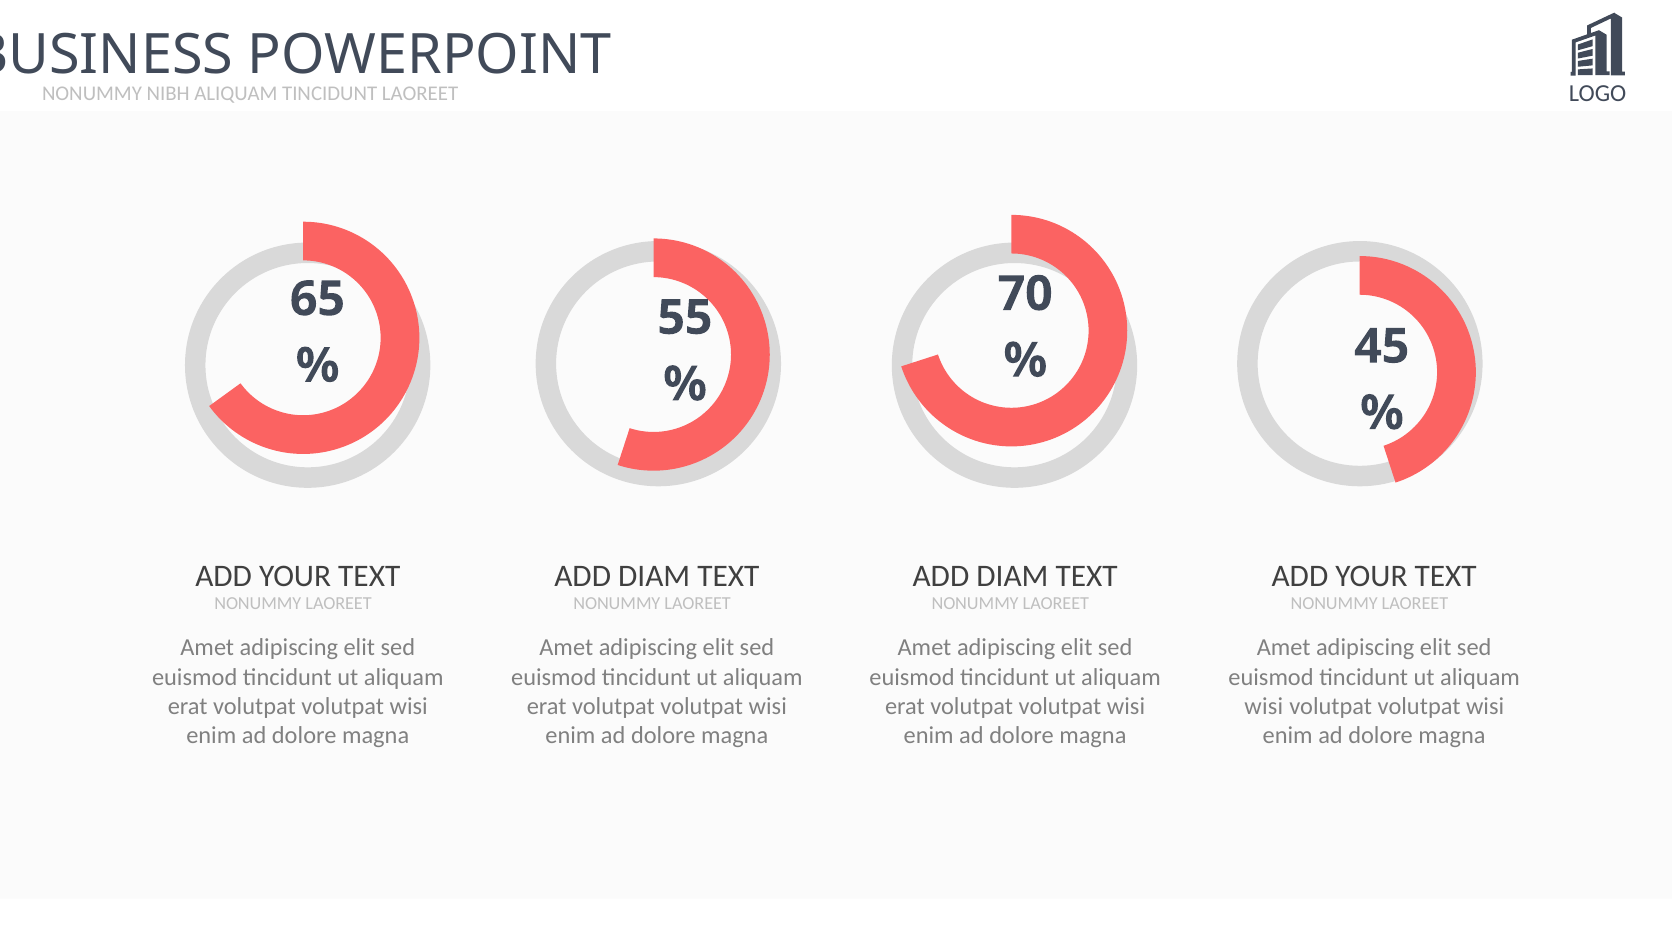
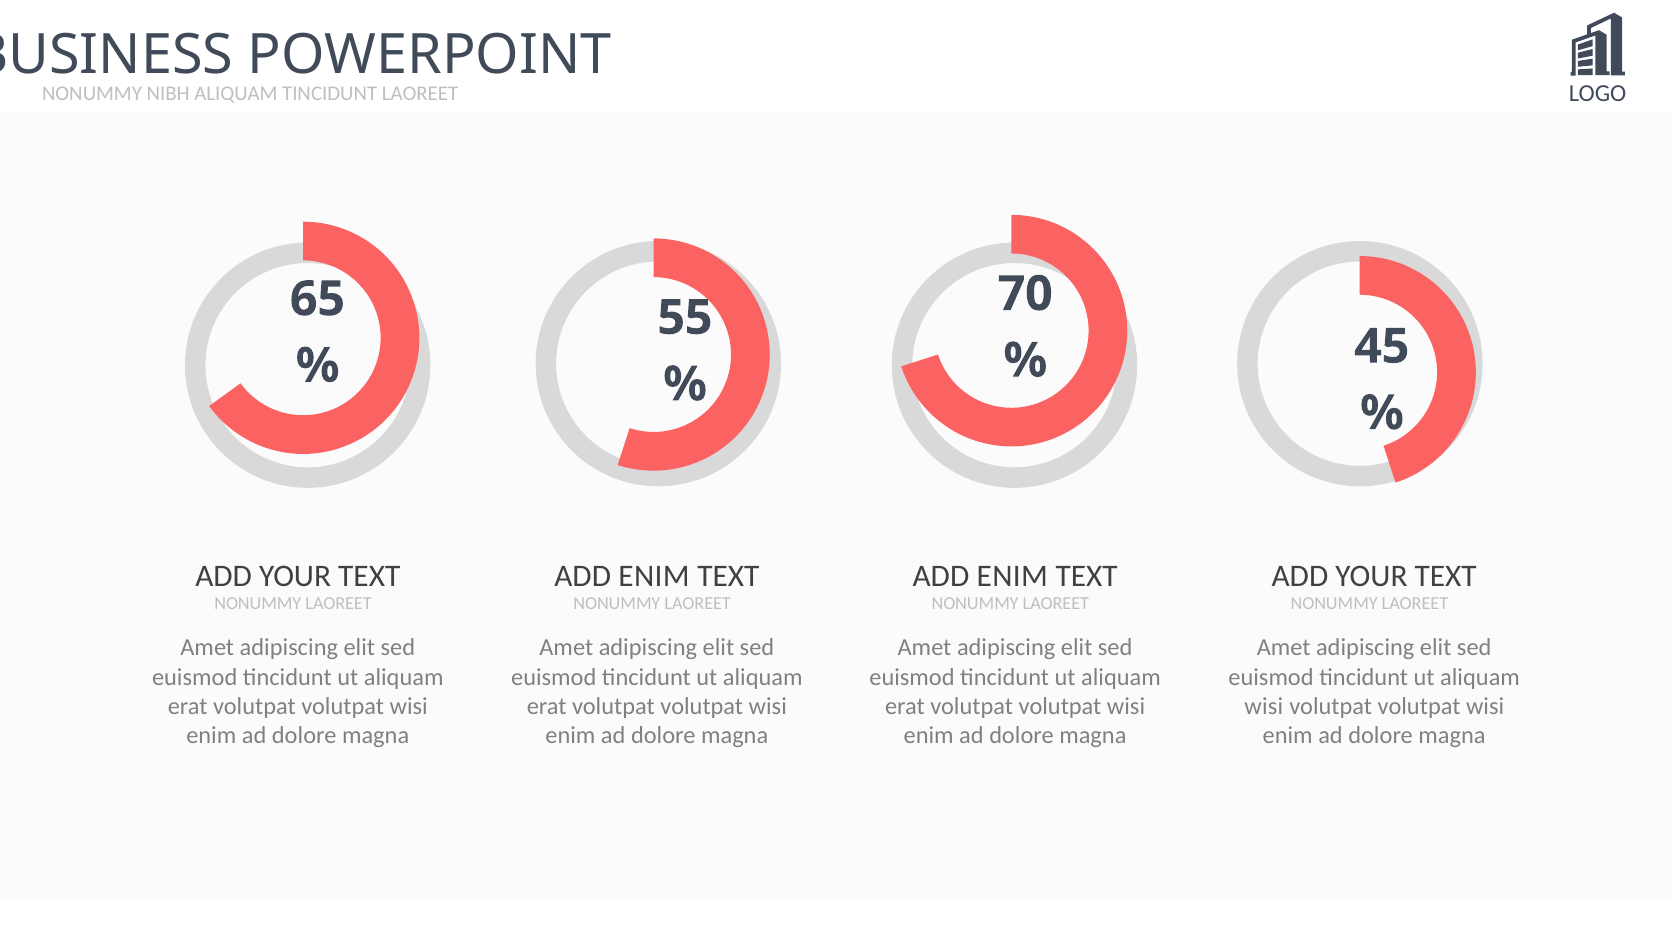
DIAM at (654, 576): DIAM -> ENIM
DIAM at (1012, 576): DIAM -> ENIM
